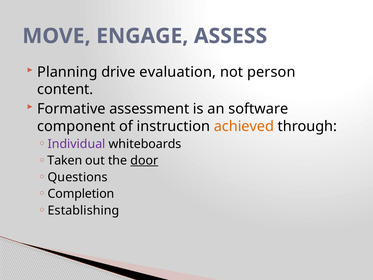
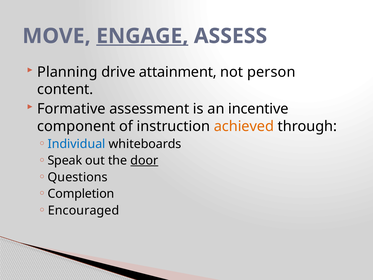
ENGAGE underline: none -> present
evaluation: evaluation -> attainment
software: software -> incentive
Individual colour: purple -> blue
Taken: Taken -> Speak
Establishing: Establishing -> Encouraged
